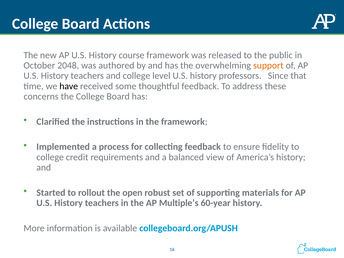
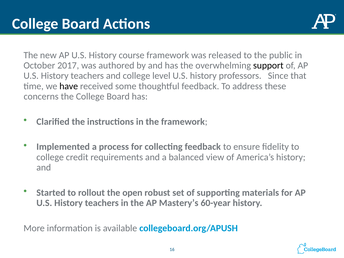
2048: 2048 -> 2017
support colour: orange -> black
Multiple’s: Multiple’s -> Mastery’s
